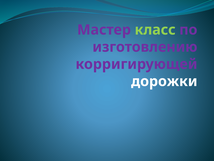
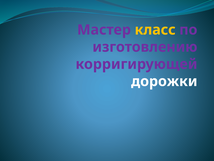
класс colour: light green -> yellow
